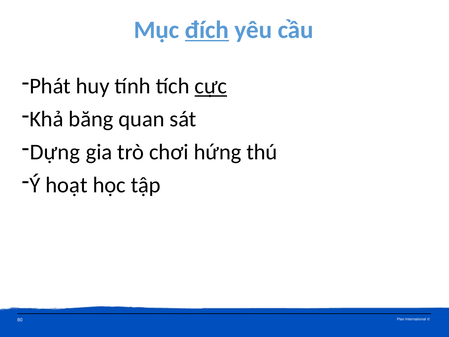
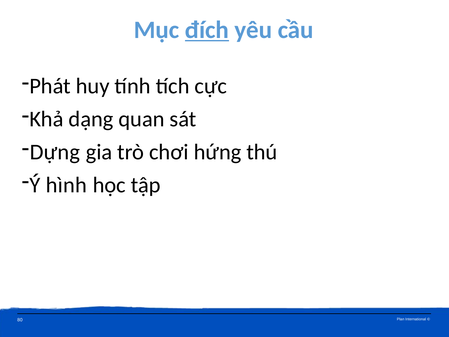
cực underline: present -> none
băng: băng -> dạng
hoạt: hoạt -> hình
